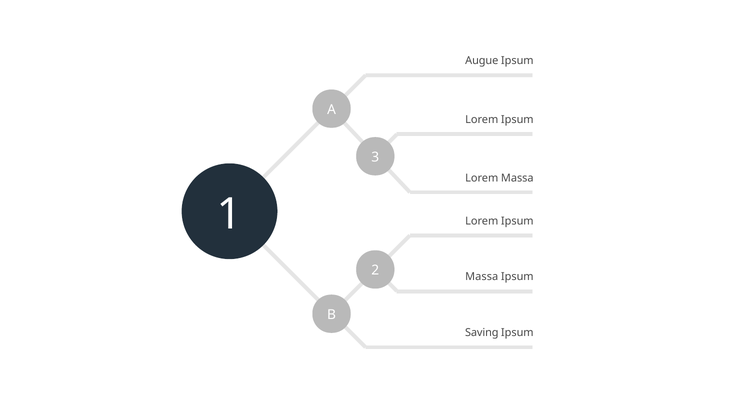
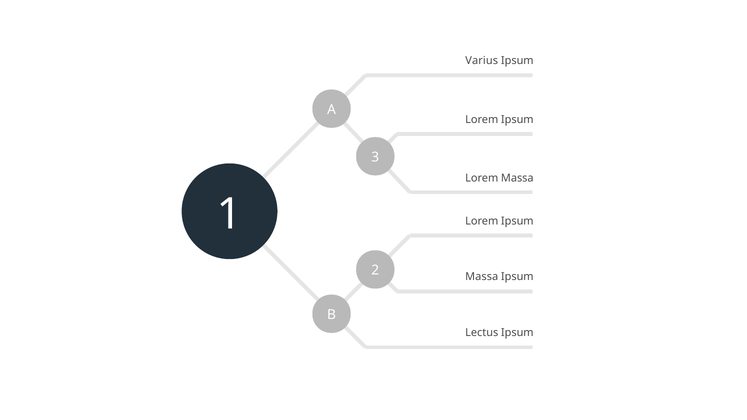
Augue: Augue -> Varius
Saving: Saving -> Lectus
